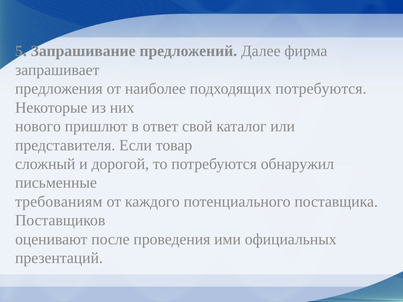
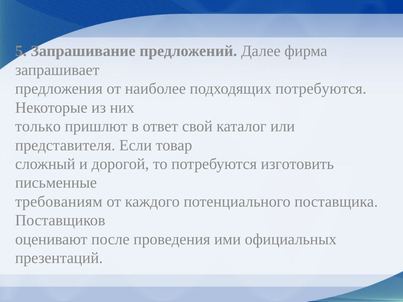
нового: нового -> только
обнаружил: обнаружил -> изготовить
